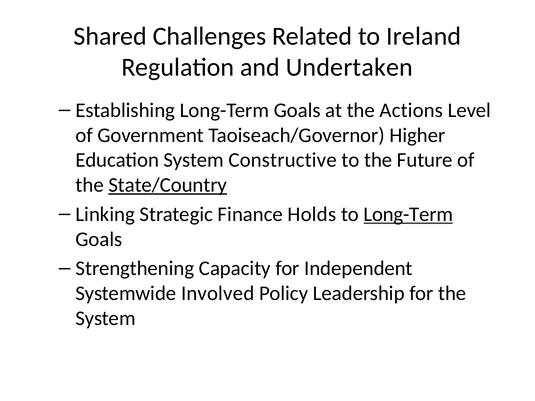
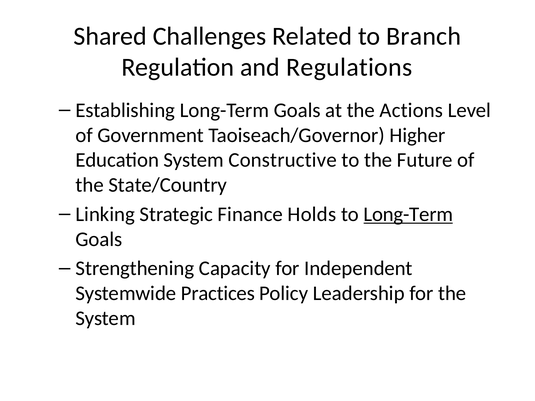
Ireland: Ireland -> Branch
Undertaken: Undertaken -> Regulations
State/Country underline: present -> none
Involved: Involved -> Practices
